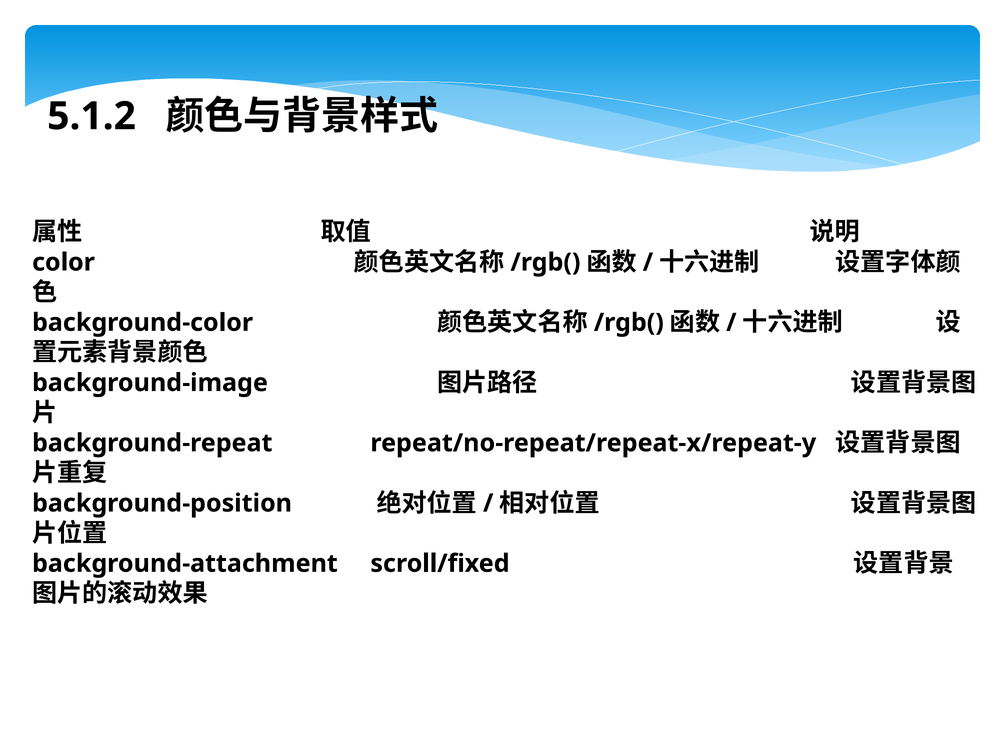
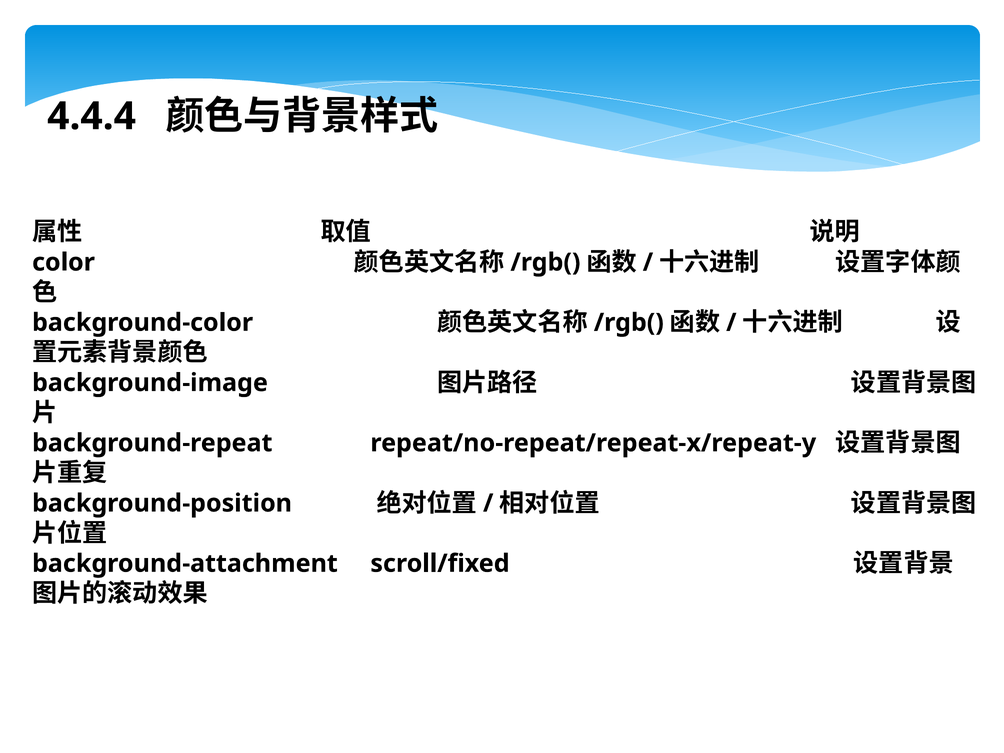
5.1.2: 5.1.2 -> 4.4.4
